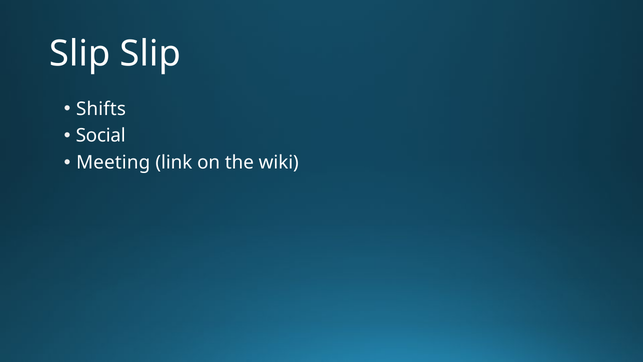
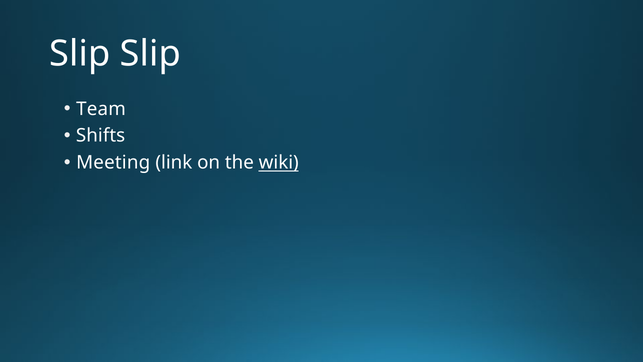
Shifts: Shifts -> Team
Social: Social -> Shifts
wiki underline: none -> present
